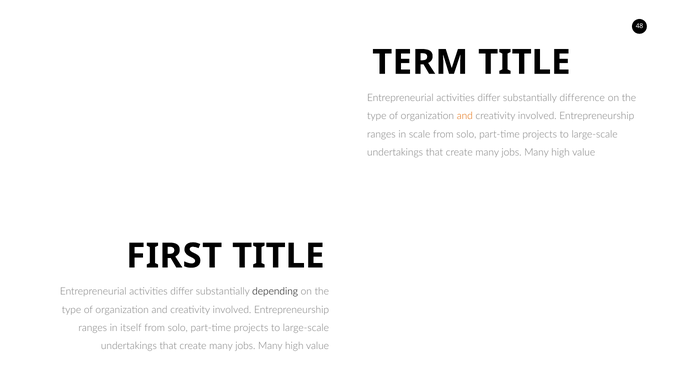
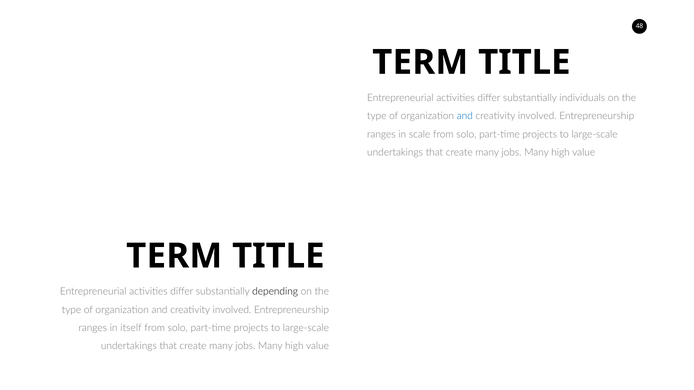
difference: difference -> individuals
and at (465, 116) colour: orange -> blue
FIRST at (174, 256): FIRST -> TERM
